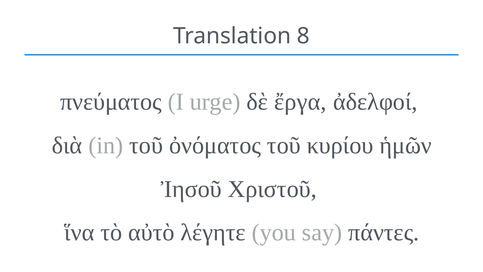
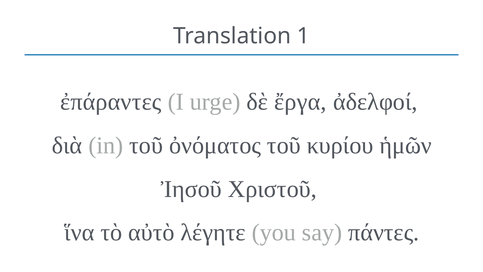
8: 8 -> 1
πνεύματος: πνεύματος -> ἐπάραντες
